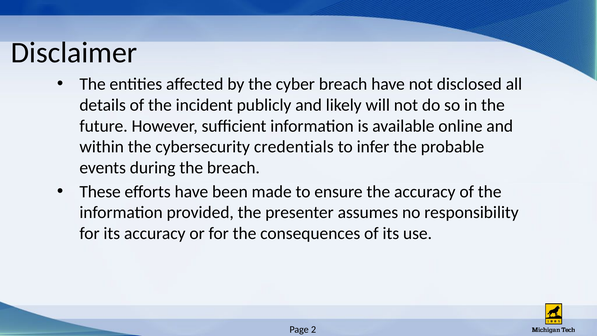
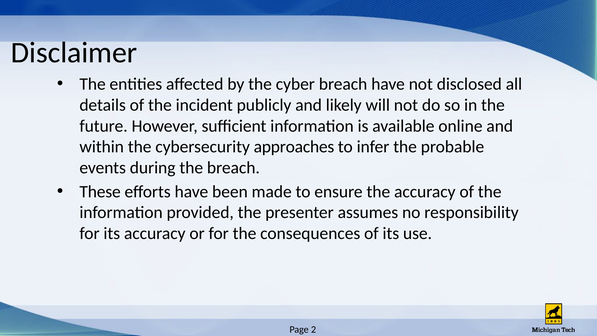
credentials: credentials -> approaches
